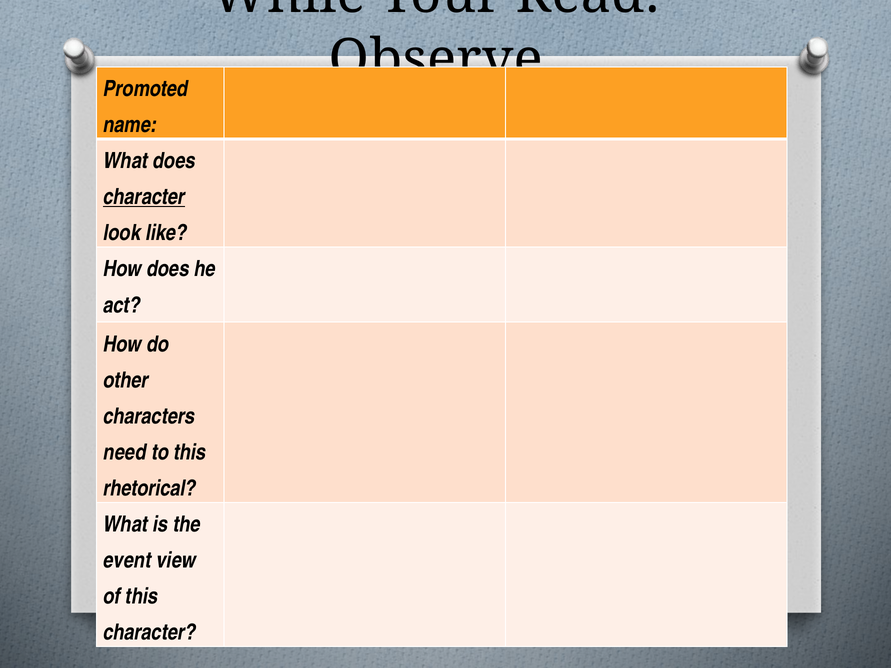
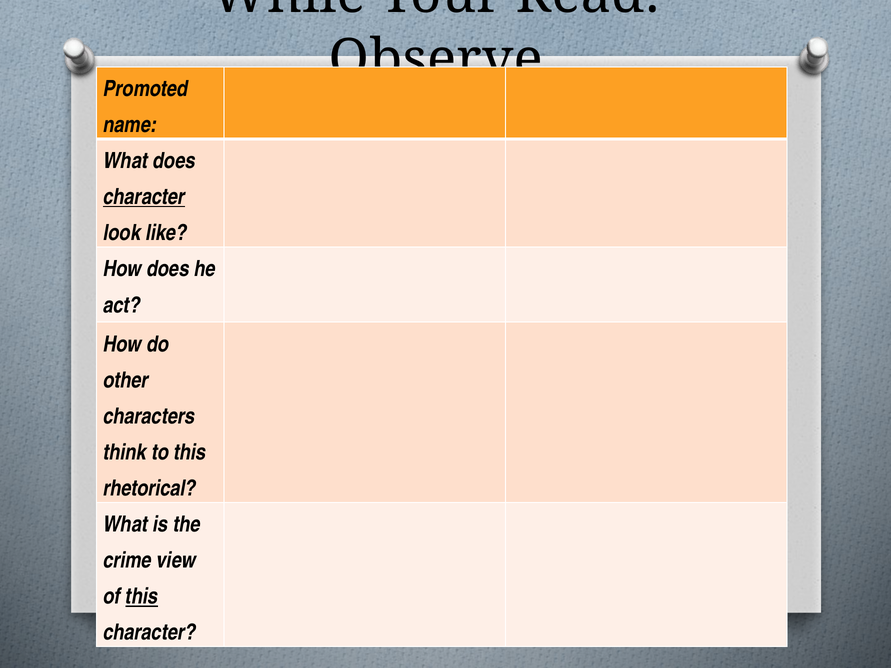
need: need -> think
event: event -> crime
this at (142, 597) underline: none -> present
